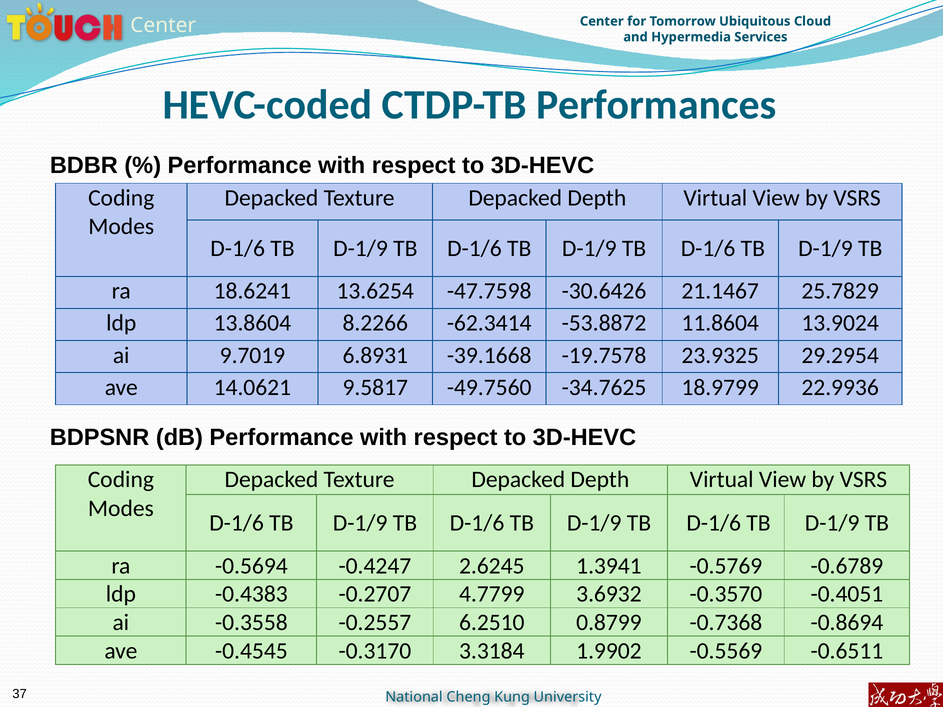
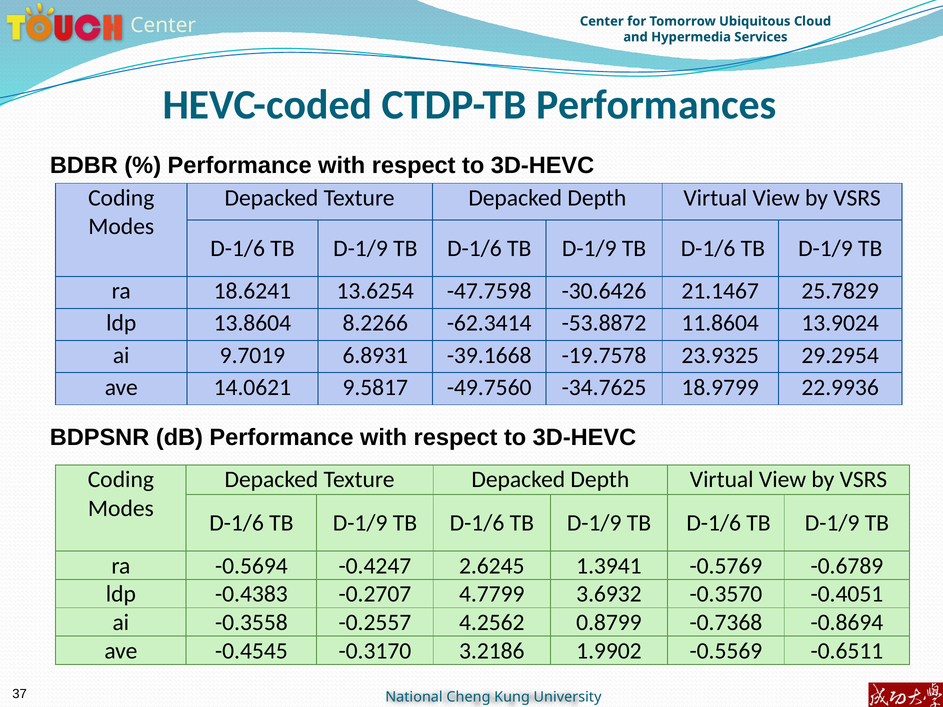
6.2510: 6.2510 -> 4.2562
3.3184: 3.3184 -> 3.2186
